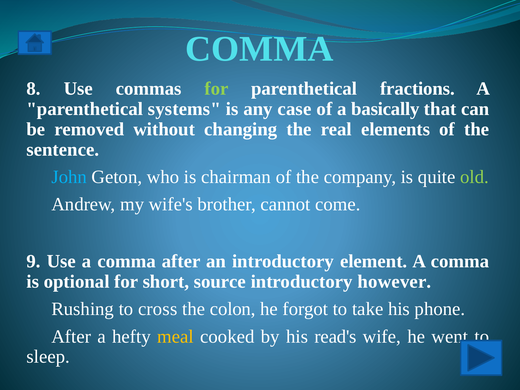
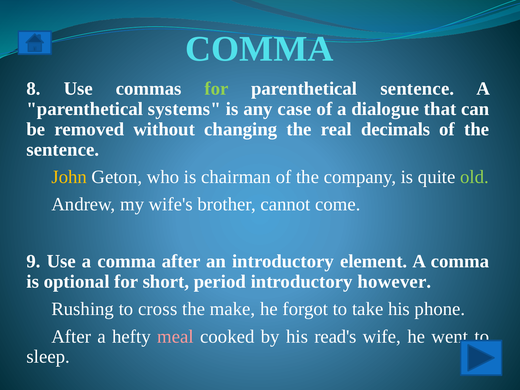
parenthetical fractions: fractions -> sentence
basically: basically -> dialogue
elements: elements -> decimals
John colour: light blue -> yellow
source: source -> period
colon: colon -> make
meal colour: yellow -> pink
